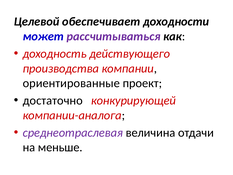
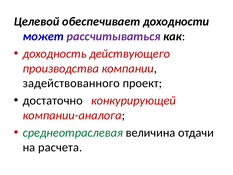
ориентированные: ориентированные -> задействованного
среднеотраслевая colour: purple -> green
меньше: меньше -> расчета
